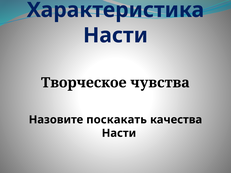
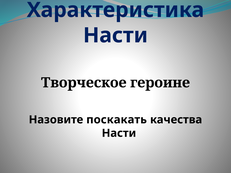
чувства: чувства -> героине
